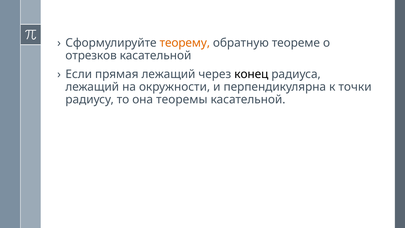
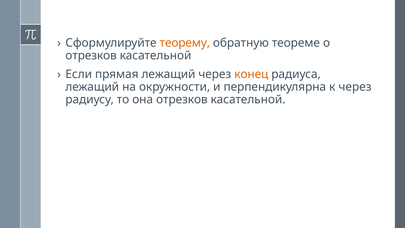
конец colour: black -> orange
к точки: точки -> через
она теоремы: теоремы -> отрезков
